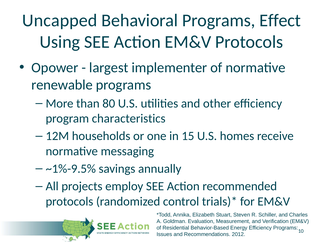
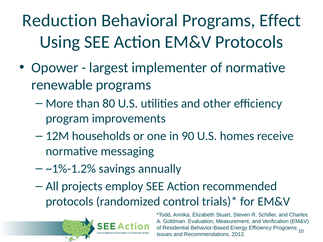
Uncapped: Uncapped -> Reduction
characteristics: characteristics -> improvements
15: 15 -> 90
~1%-9.5%: ~1%-9.5% -> ~1%-1.2%
